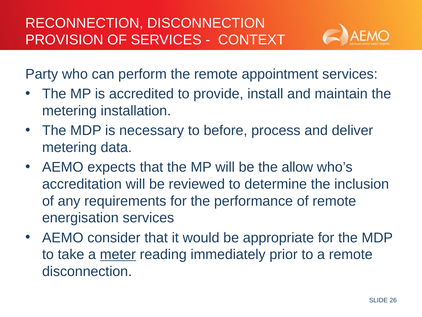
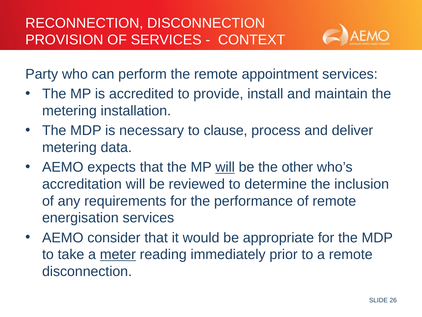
before: before -> clause
will at (225, 167) underline: none -> present
allow: allow -> other
